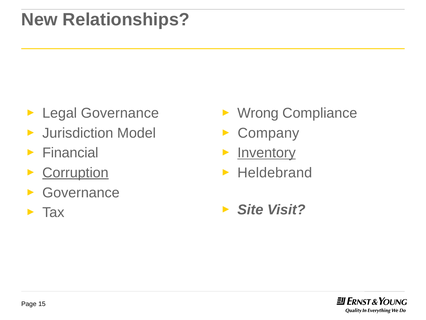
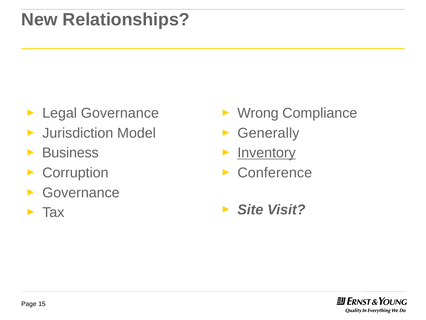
Company: Company -> Generally
Financial: Financial -> Business
Corruption underline: present -> none
Heldebrand: Heldebrand -> Conference
